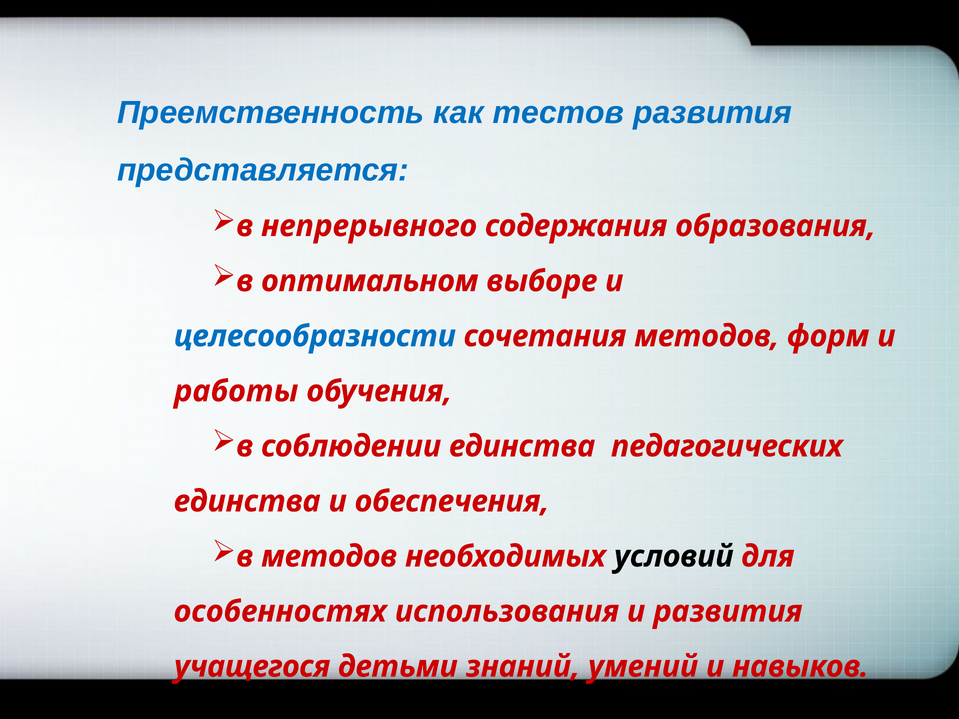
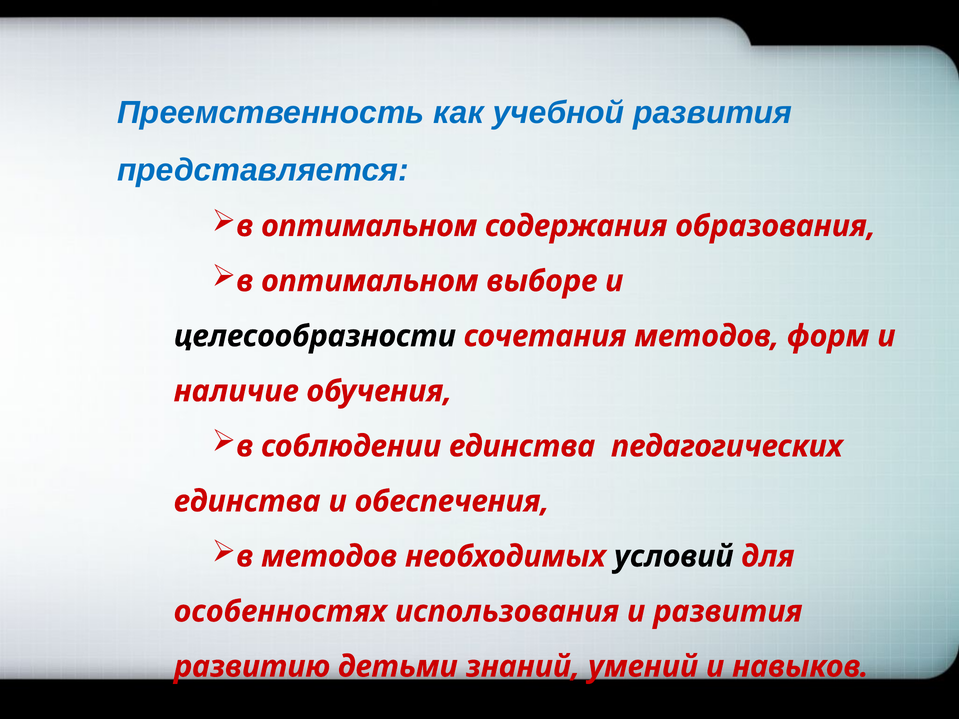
тестов: тестов -> учебной
непрерывного at (369, 226): непрерывного -> оптимальном
целесообразности colour: blue -> black
работы: работы -> наличие
учащегося: учащегося -> развитию
